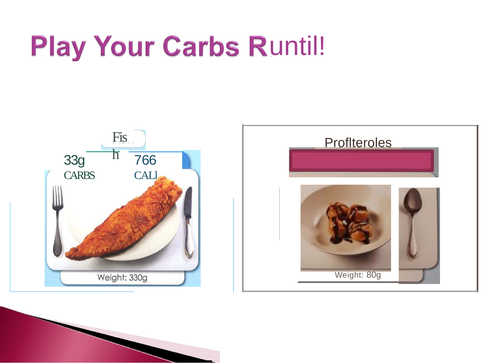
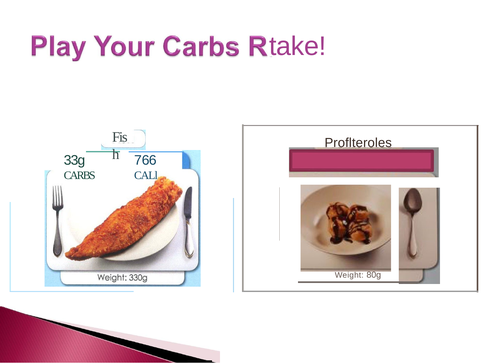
until: until -> take
